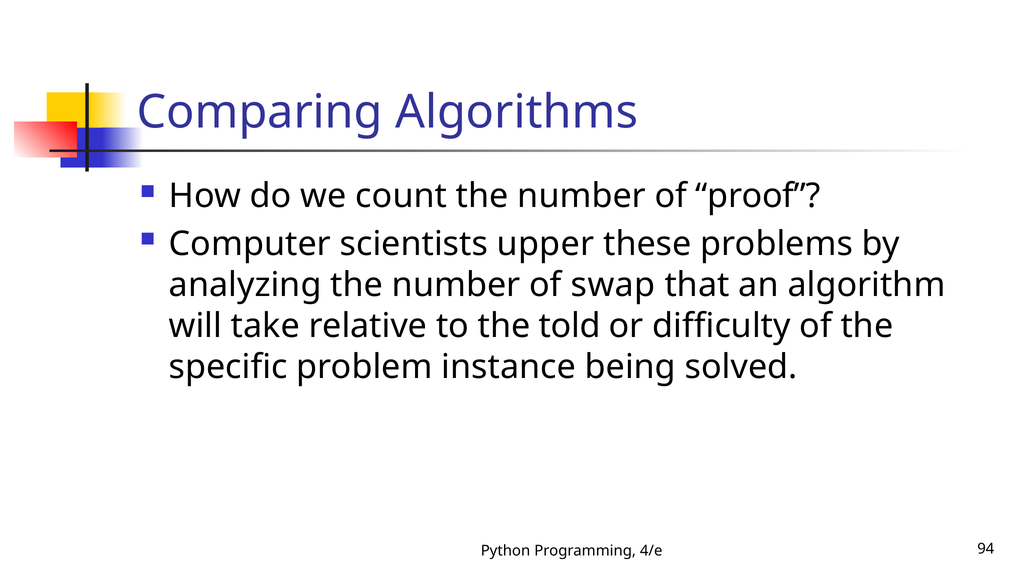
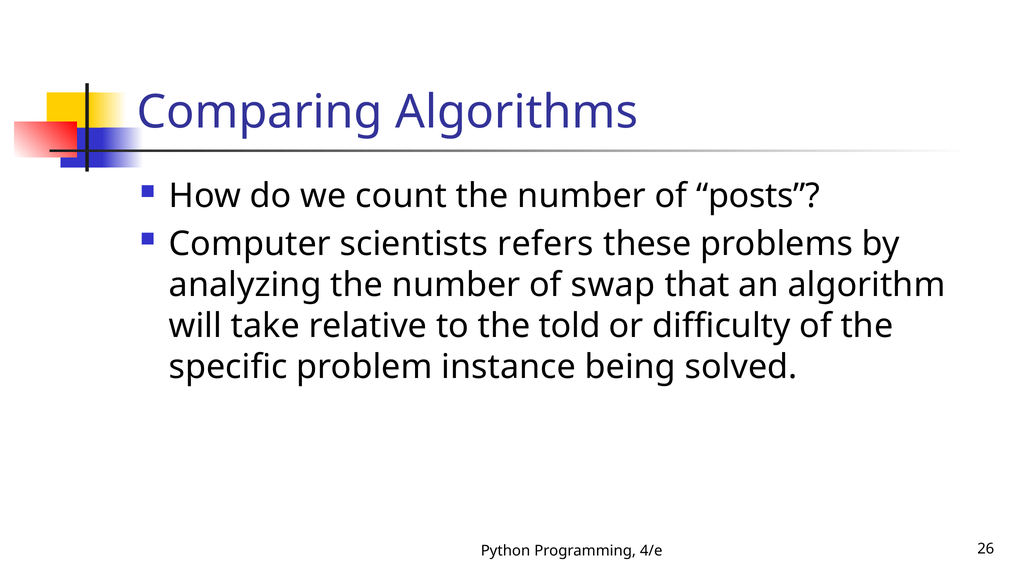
proof: proof -> posts
upper: upper -> refers
94: 94 -> 26
